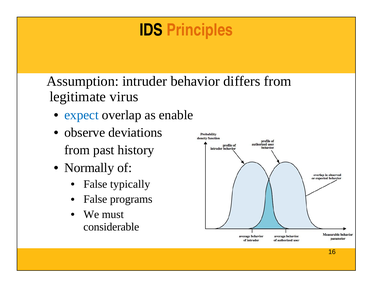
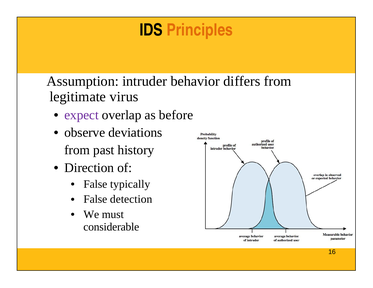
expect colour: blue -> purple
enable: enable -> before
Normally: Normally -> Direction
programs: programs -> detection
